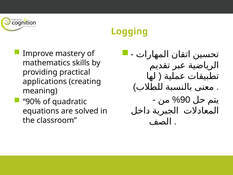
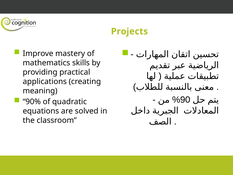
Logging: Logging -> Projects
